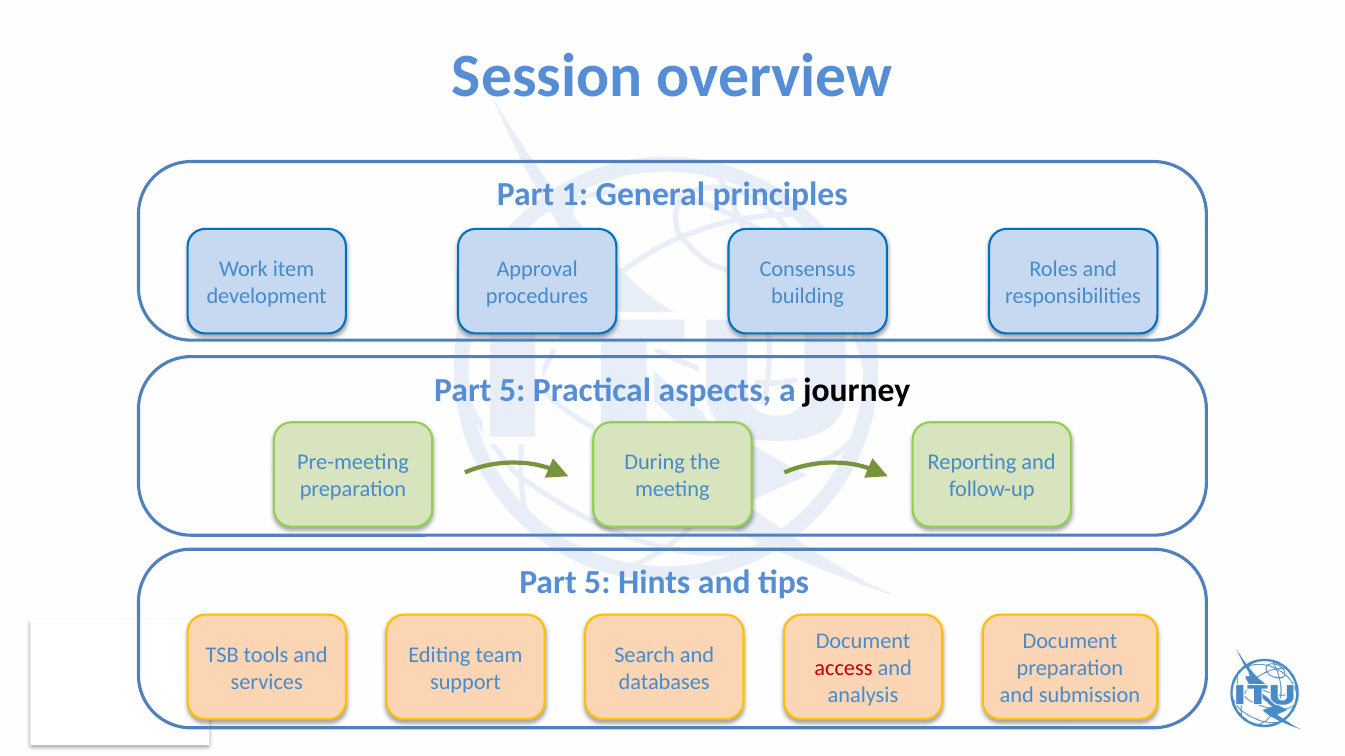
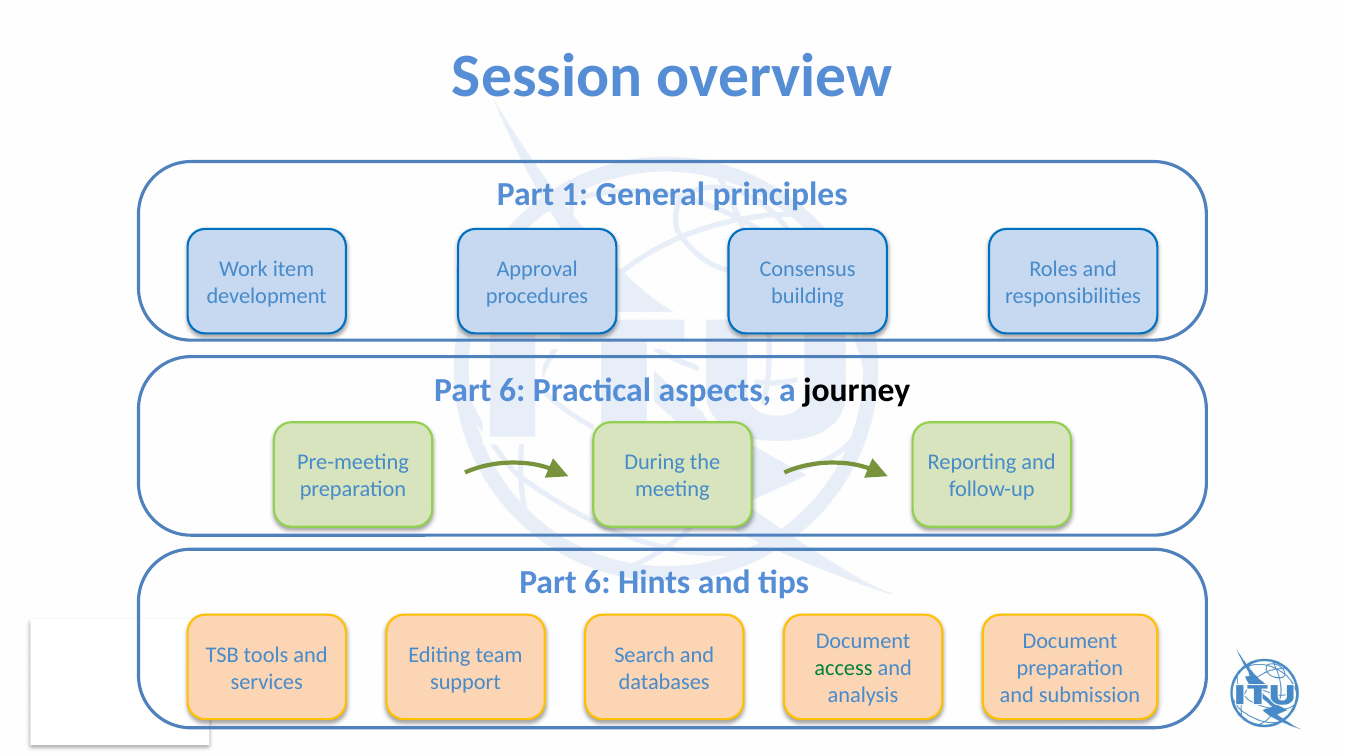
5 at (512, 391): 5 -> 6
5 at (597, 583): 5 -> 6
access colour: red -> green
